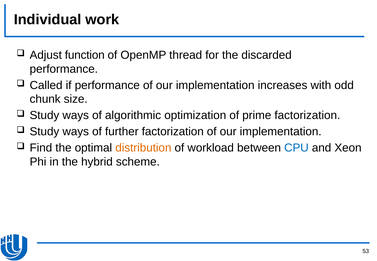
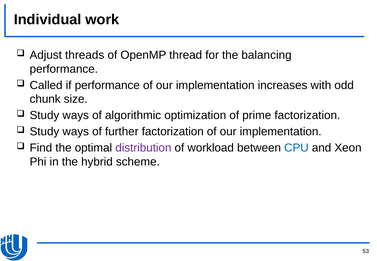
function: function -> threads
discarded: discarded -> balancing
distribution colour: orange -> purple
